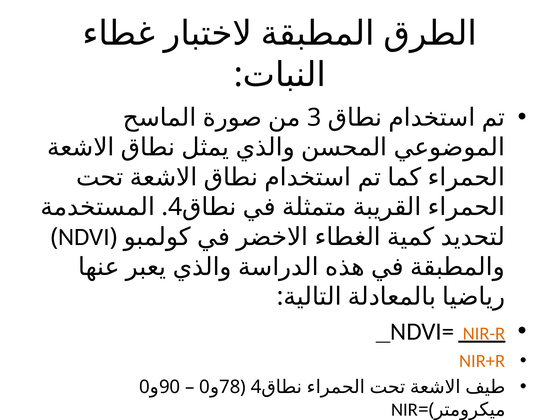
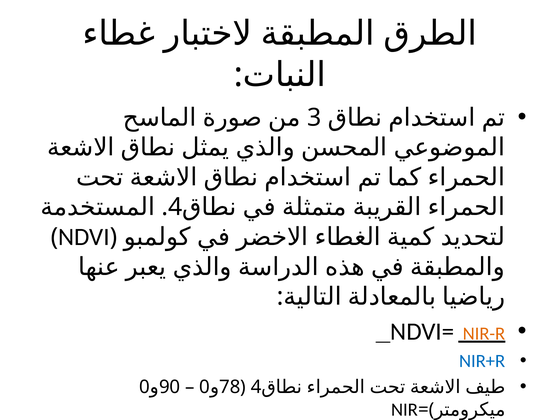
NIR+R colour: orange -> blue
